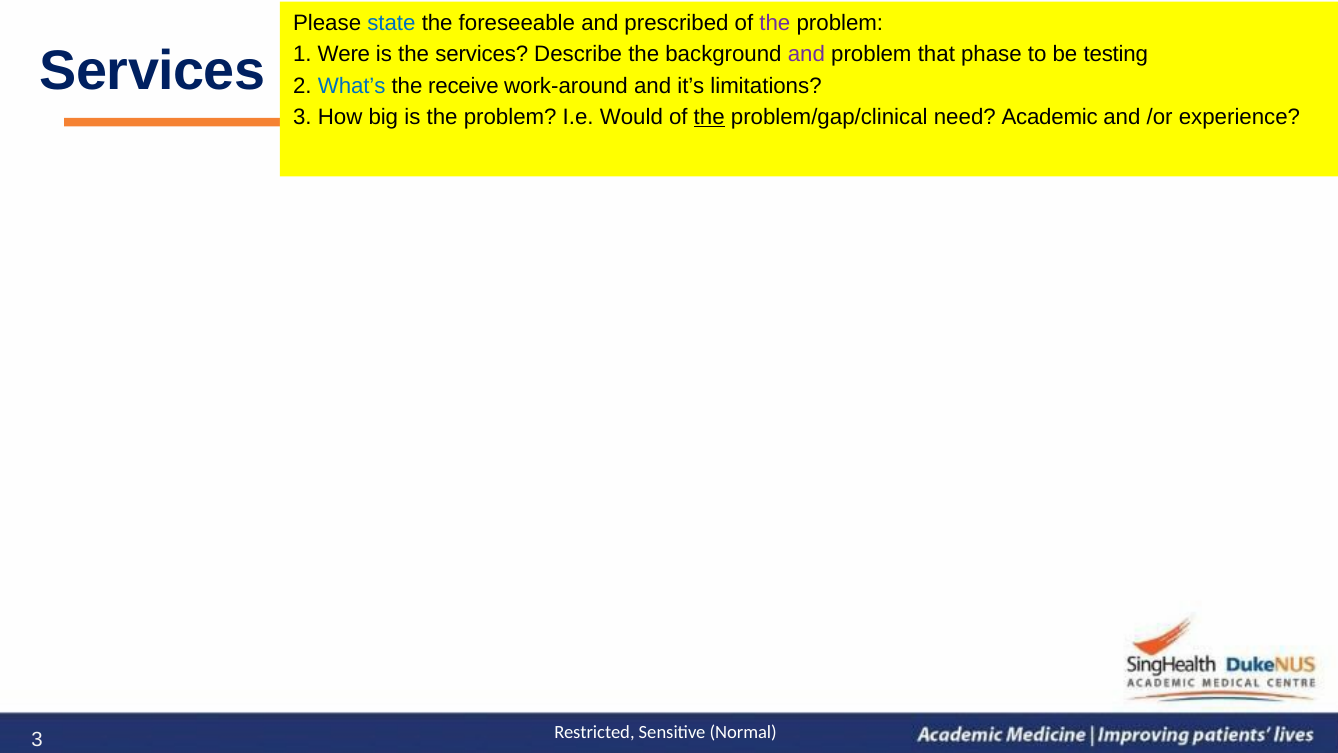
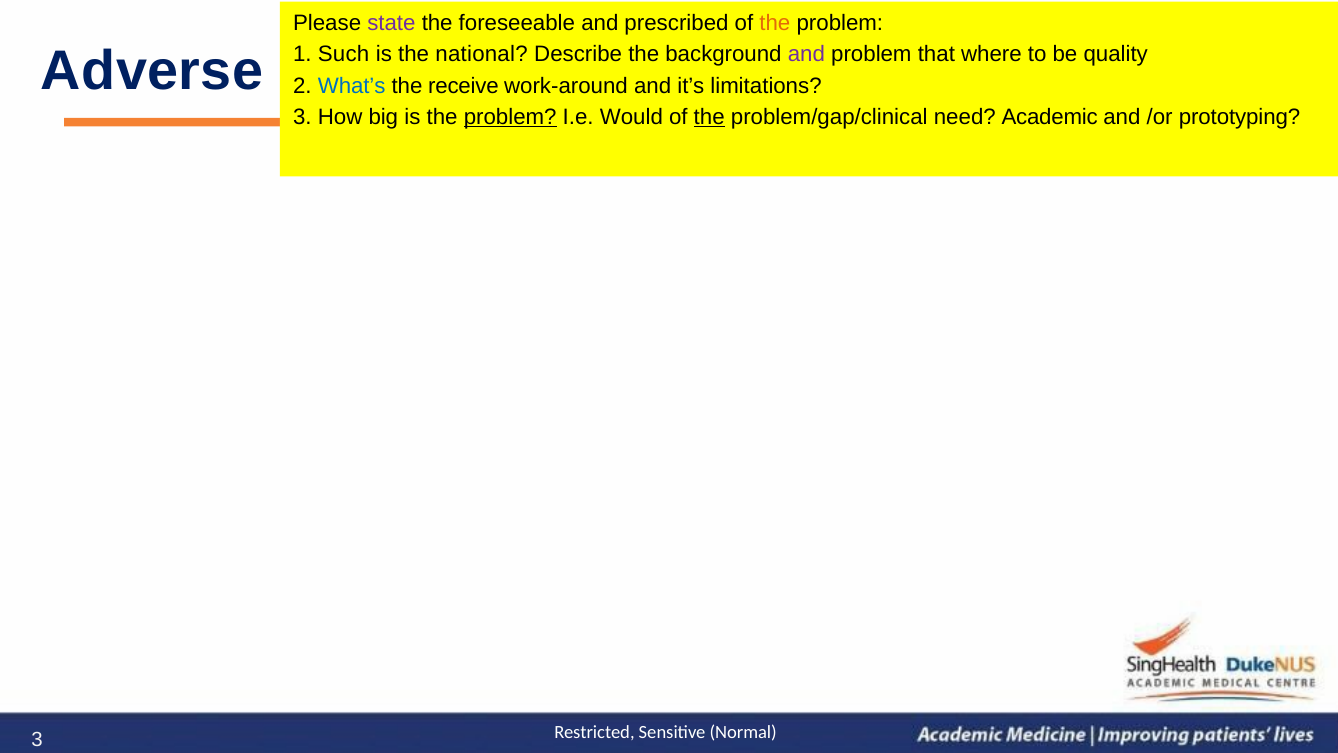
state colour: blue -> purple
the at (775, 23) colour: purple -> orange
Were: Were -> Such
the services: services -> national
phase: phase -> where
testing: testing -> quality
Services at (153, 71): Services -> Adverse
problem at (510, 117) underline: none -> present
experience: experience -> prototyping
